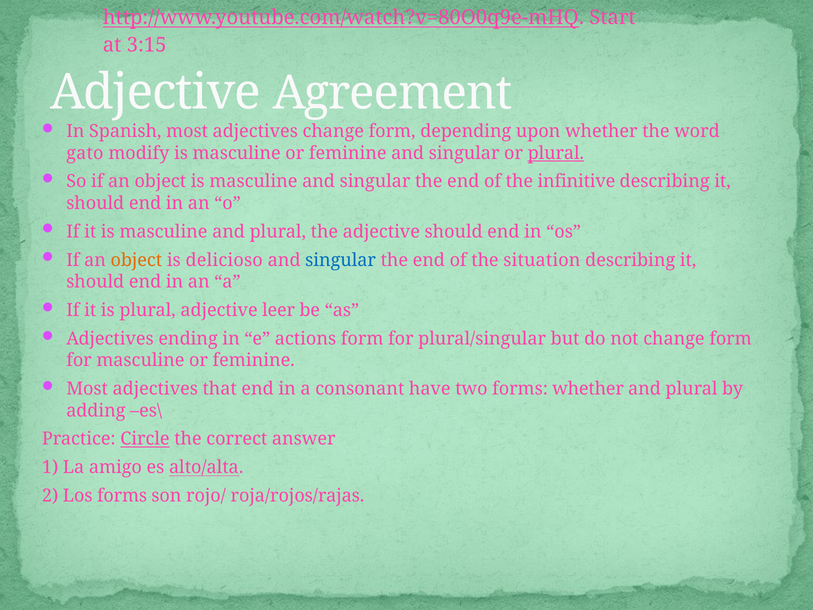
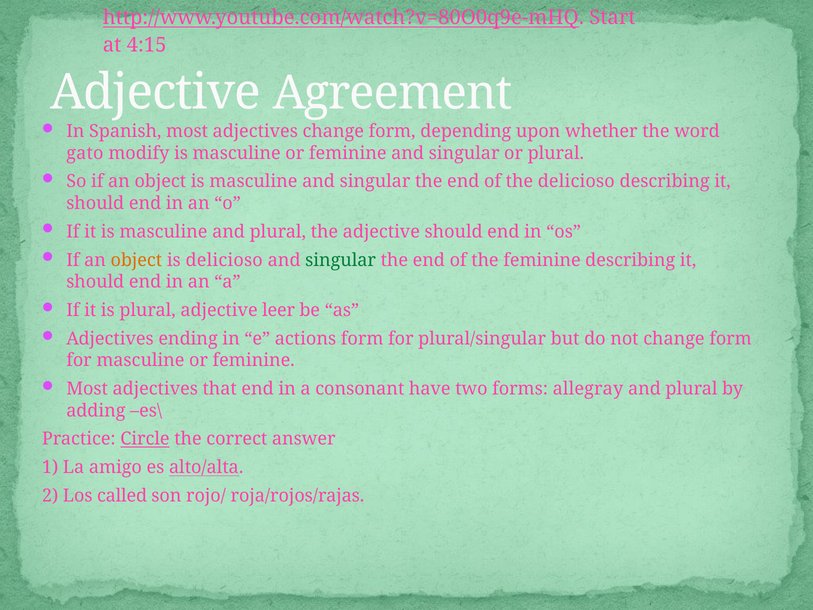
3:15: 3:15 -> 4:15
plural at (556, 153) underline: present -> none
the infinitive: infinitive -> delicioso
singular at (341, 260) colour: blue -> green
the situation: situation -> feminine
forms whether: whether -> allegray
Los forms: forms -> called
